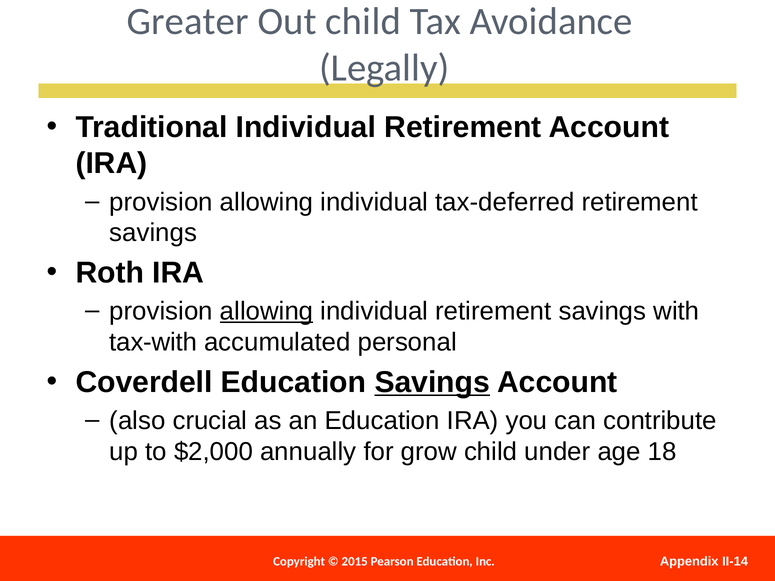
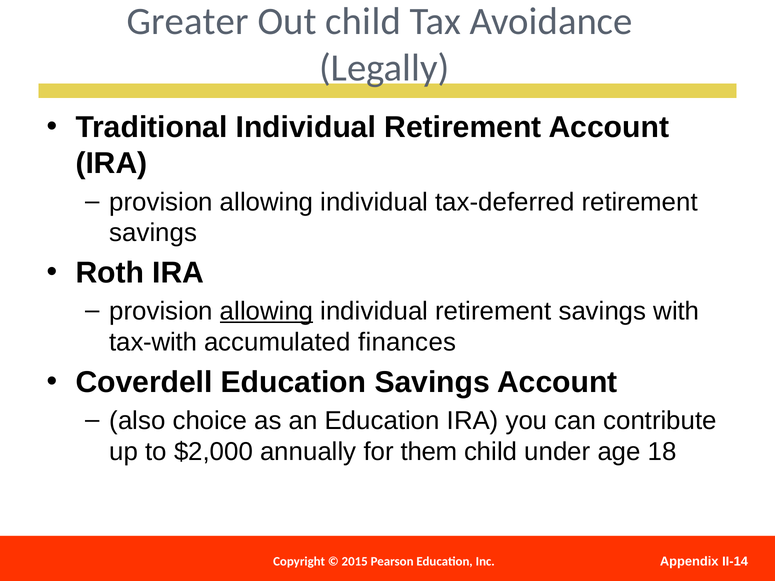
personal: personal -> finances
Savings at (432, 382) underline: present -> none
crucial: crucial -> choice
grow: grow -> them
